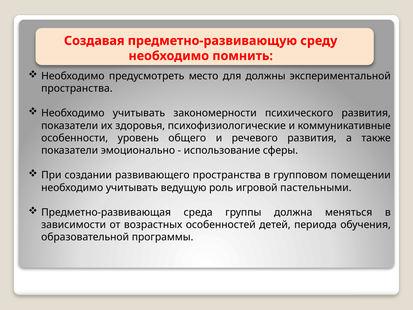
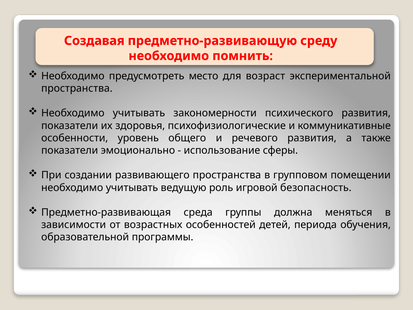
должны: должны -> возраст
пастельными: пастельными -> безопасность
